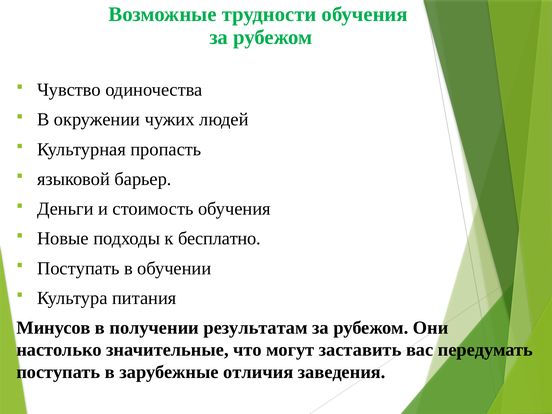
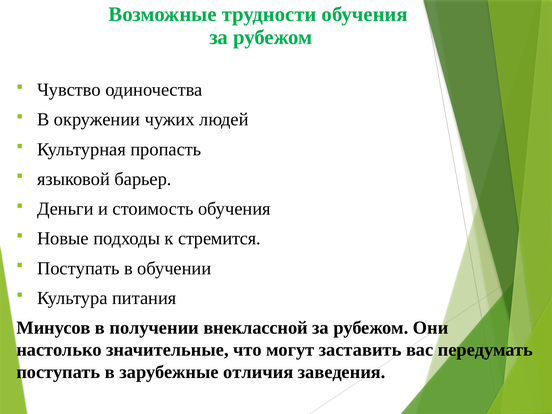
бесплатно: бесплатно -> стремится
результатам: результатам -> внеклассной
